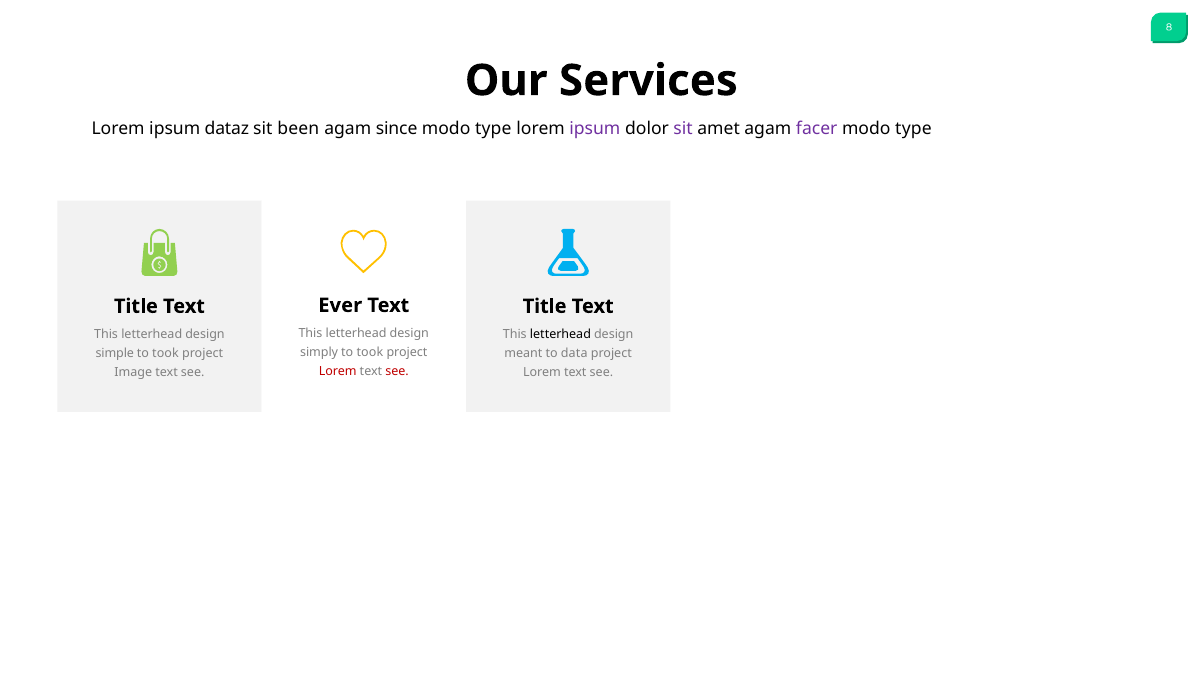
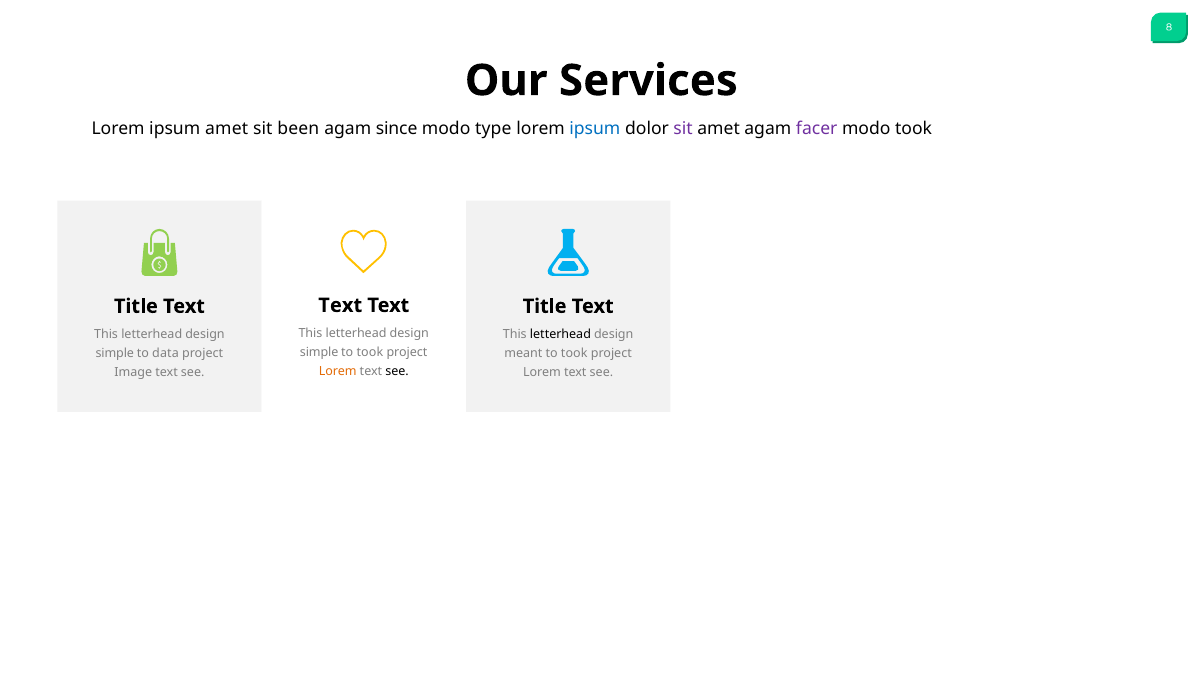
ipsum dataz: dataz -> amet
ipsum at (595, 128) colour: purple -> blue
type at (913, 128): type -> took
Ever at (340, 305): Ever -> Text
simply at (319, 352): simply -> simple
took at (166, 353): took -> data
meant to data: data -> took
Lorem at (338, 371) colour: red -> orange
see at (397, 371) colour: red -> black
